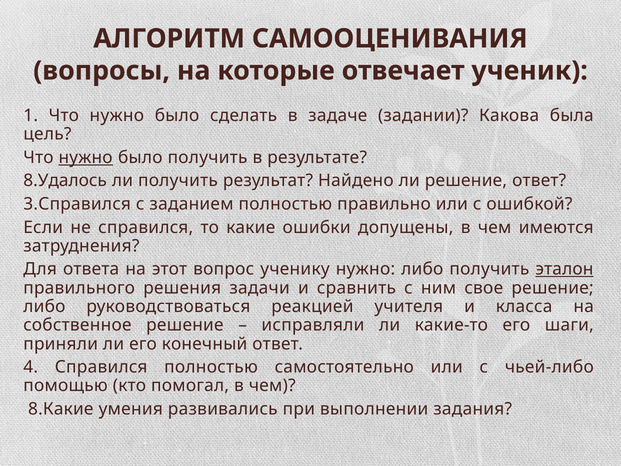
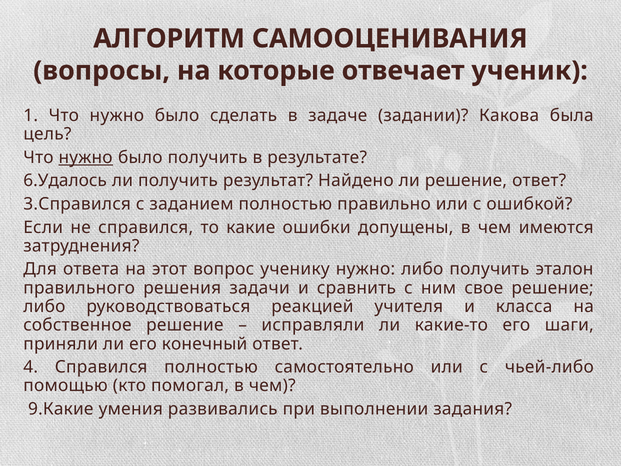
8.Удалось: 8.Удалось -> 6.Удалось
эталон underline: present -> none
8.Какие: 8.Какие -> 9.Какие
